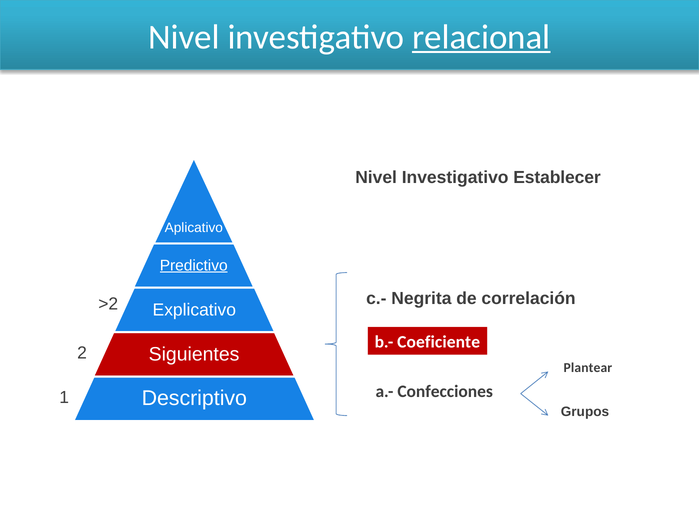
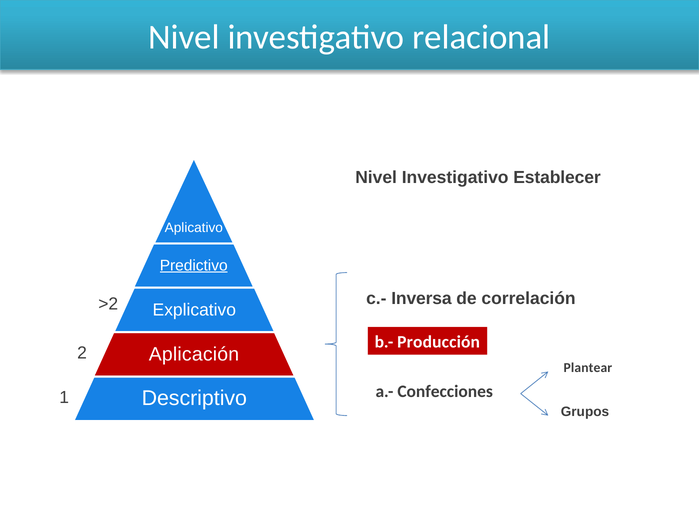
relacional underline: present -> none
Negrita: Negrita -> Inversa
Coeficiente: Coeficiente -> Producción
Siguientes: Siguientes -> Aplicación
